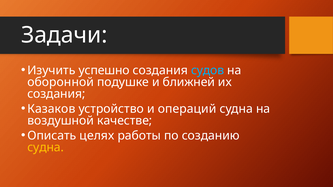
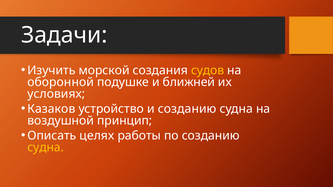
успешно: успешно -> морской
судов colour: light blue -> yellow
создания at (56, 94): создания -> условиях
и операций: операций -> созданию
качестве: качестве -> принцип
